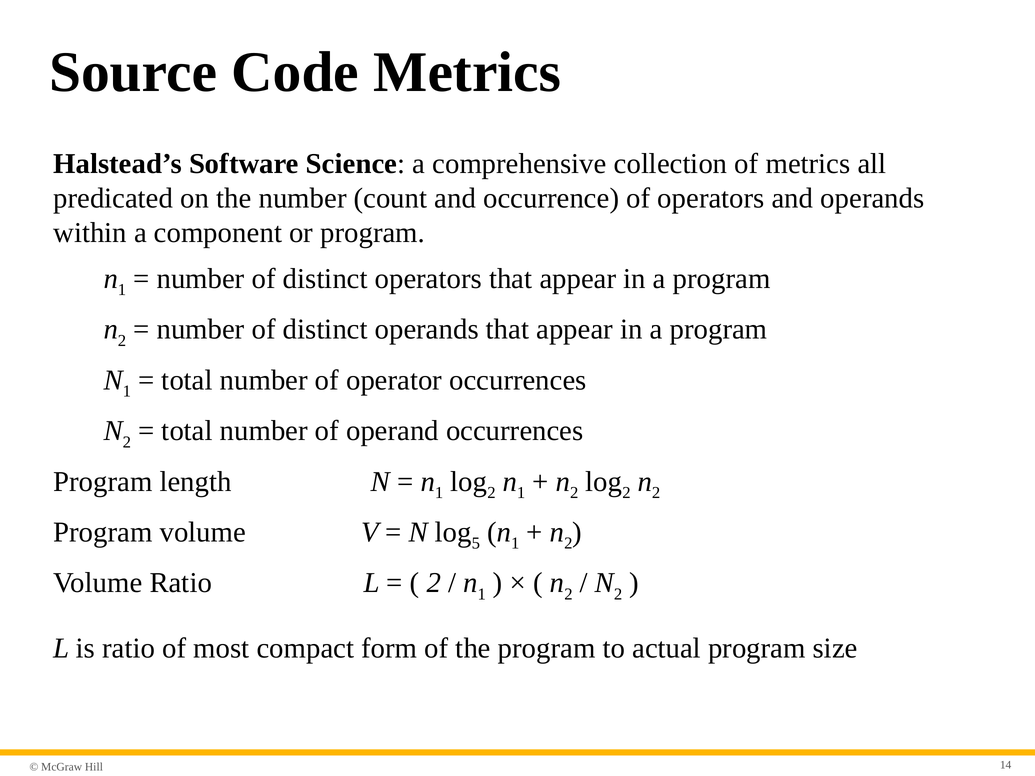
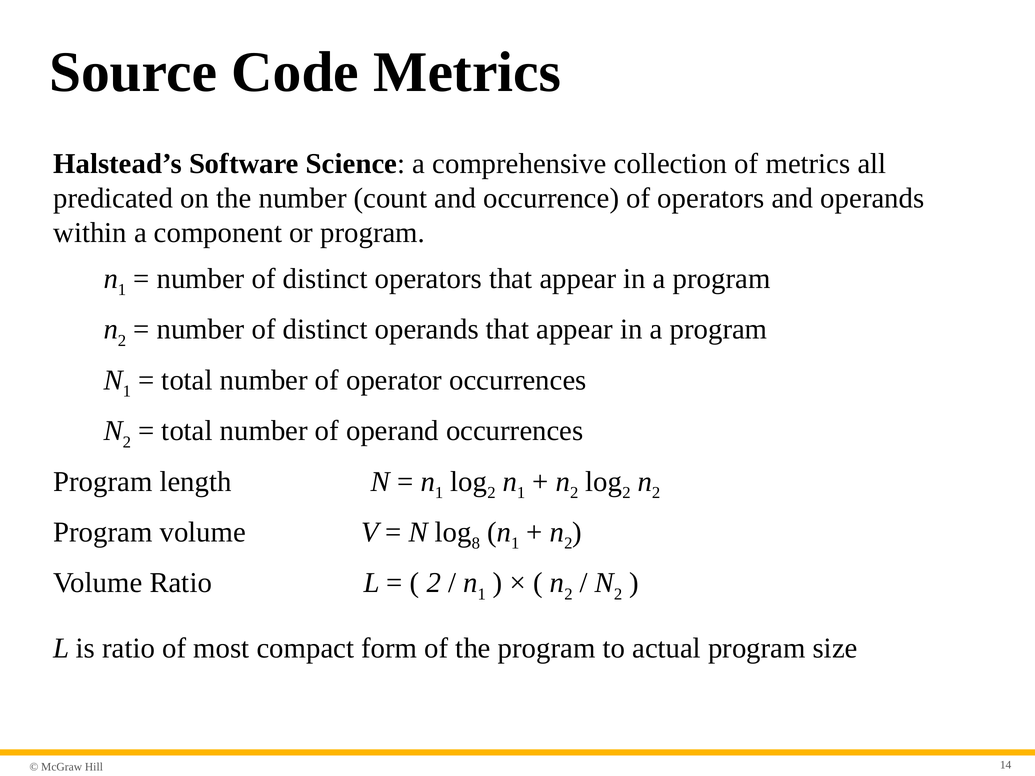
5: 5 -> 8
